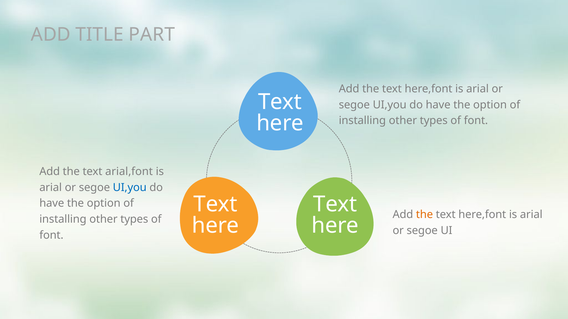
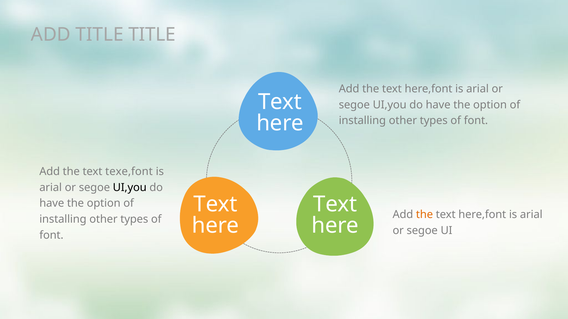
TITLE PART: PART -> TITLE
arial,font: arial,font -> texe,font
UI,you at (130, 188) colour: blue -> black
